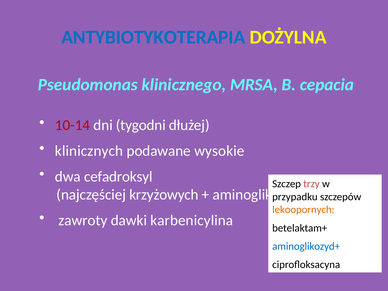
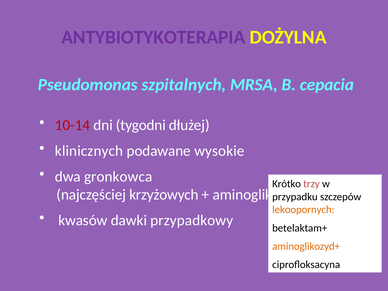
ANTYBIOTYKOTERAPIA colour: blue -> purple
klinicznego: klinicznego -> szpitalnych
cefadroksyl: cefadroksyl -> gronkowca
Szczep: Szczep -> Krótko
zawroty: zawroty -> kwasów
karbenicylina: karbenicylina -> przypadkowy
aminoglikozyd+ colour: blue -> orange
